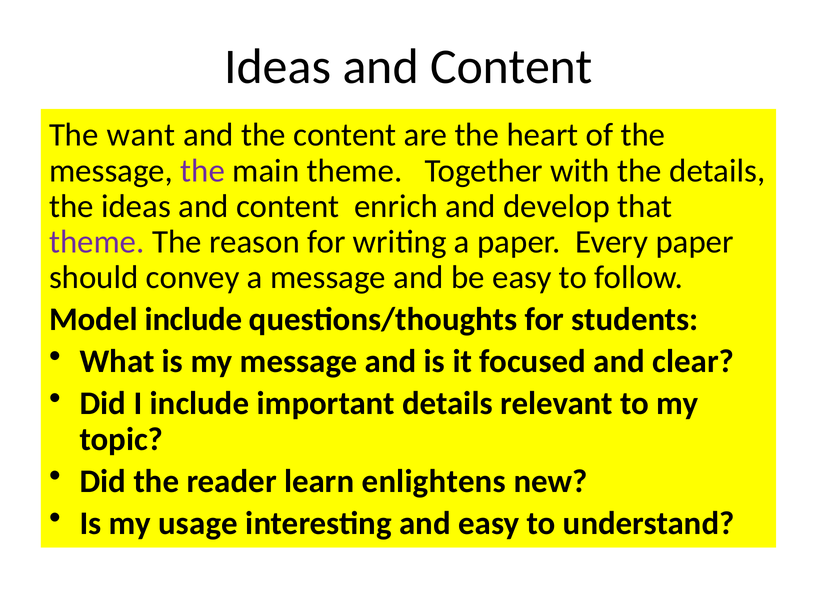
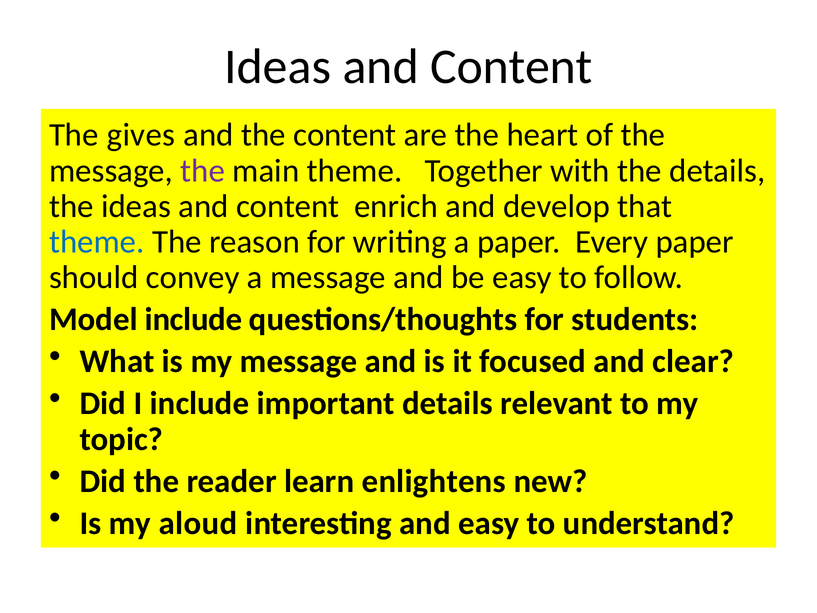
want: want -> gives
theme at (97, 242) colour: purple -> blue
usage: usage -> aloud
